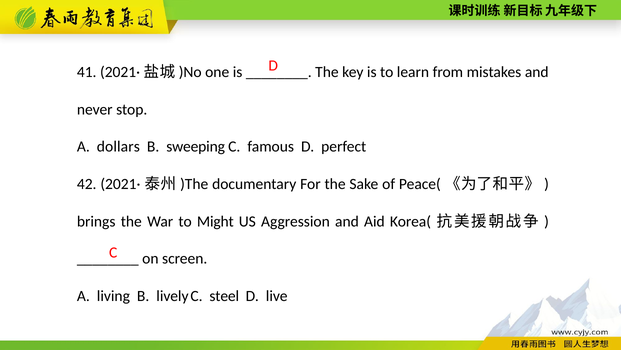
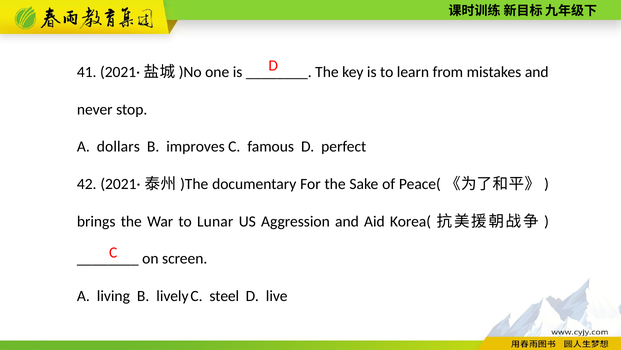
sweeping: sweeping -> improves
Might: Might -> Lunar
